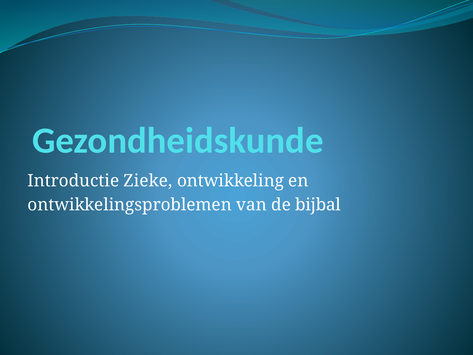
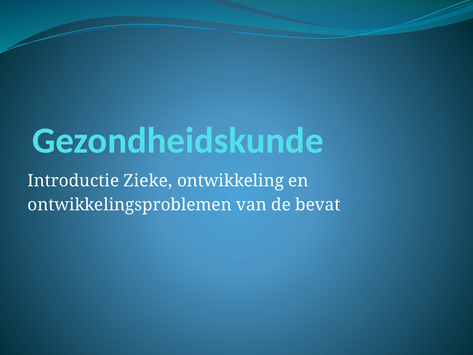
bijbal: bijbal -> bevat
